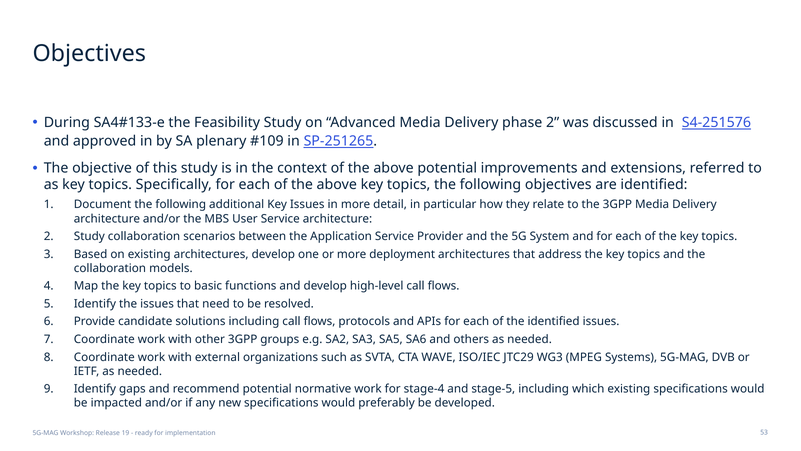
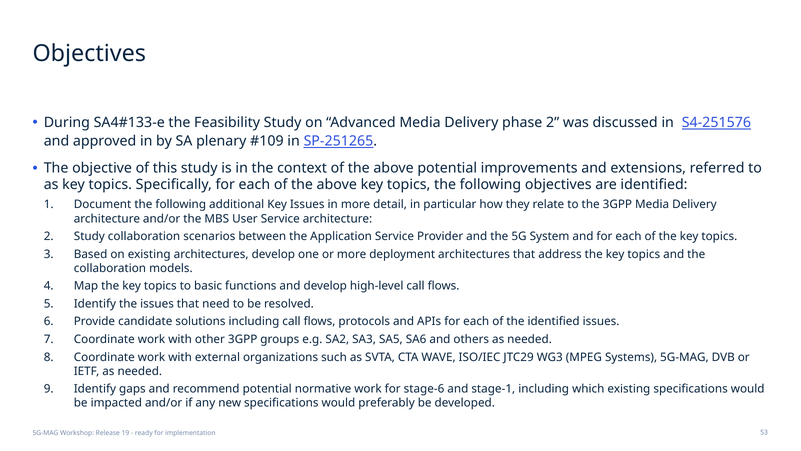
stage-4: stage-4 -> stage-6
stage-5: stage-5 -> stage-1
